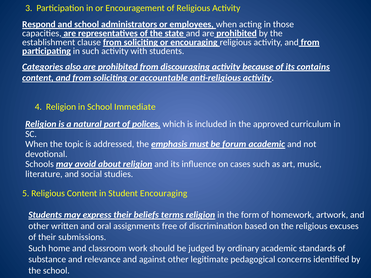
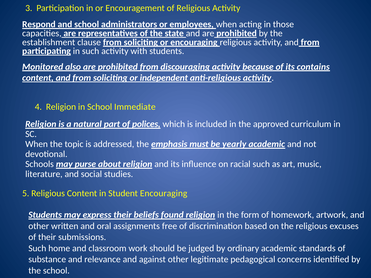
Categories: Categories -> Monitored
accountable: accountable -> independent
forum: forum -> yearly
avoid: avoid -> purse
cases: cases -> racial
terms: terms -> found
